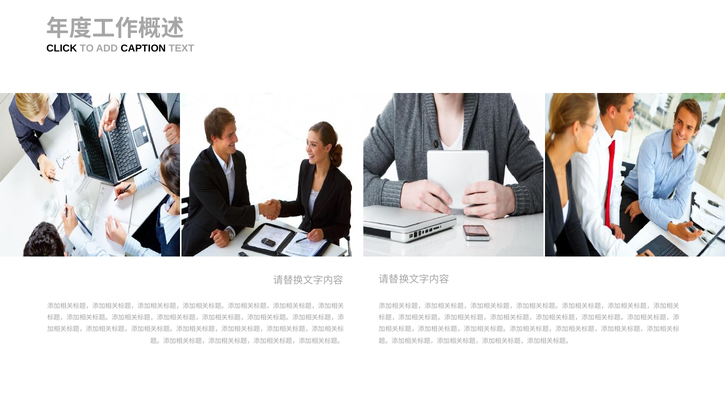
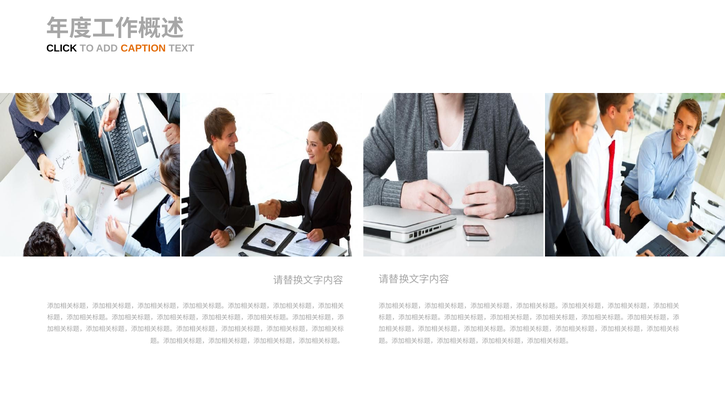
CAPTION colour: black -> orange
